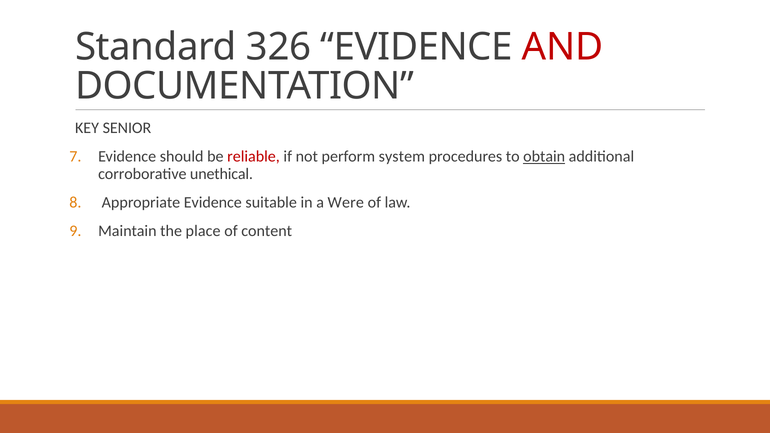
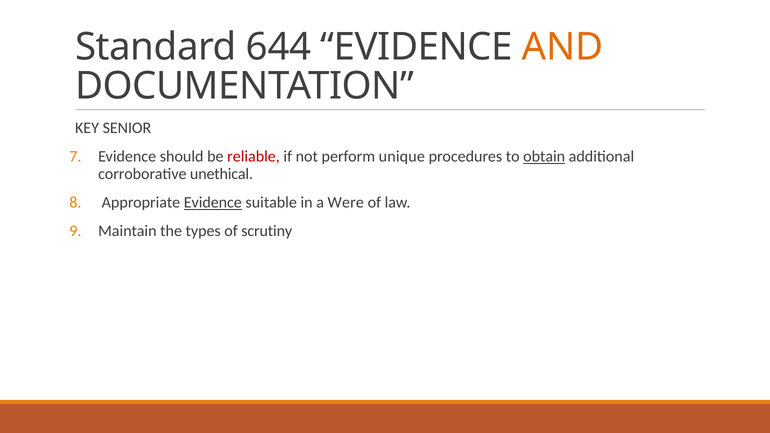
326: 326 -> 644
AND colour: red -> orange
system: system -> unique
Evidence at (213, 202) underline: none -> present
place: place -> types
content: content -> scrutiny
